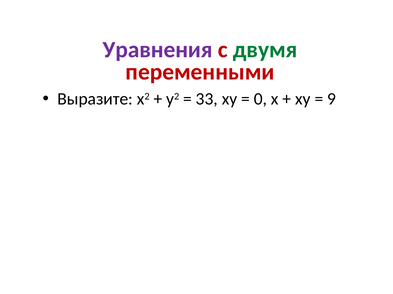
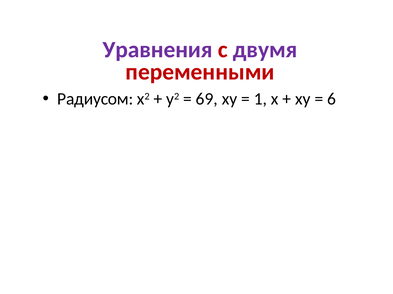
двумя colour: green -> purple
Выразите: Выразите -> Радиусом
33: 33 -> 69
0: 0 -> 1
9: 9 -> 6
